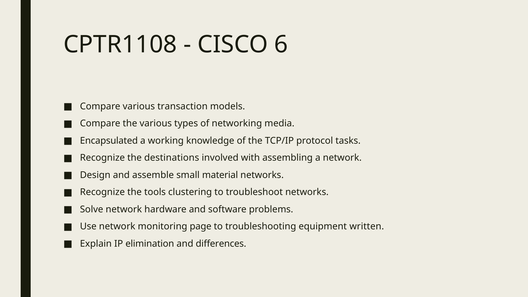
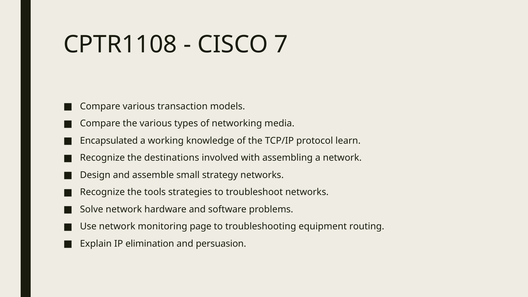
6: 6 -> 7
tasks: tasks -> learn
material: material -> strategy
clustering: clustering -> strategies
written: written -> routing
differences: differences -> persuasion
